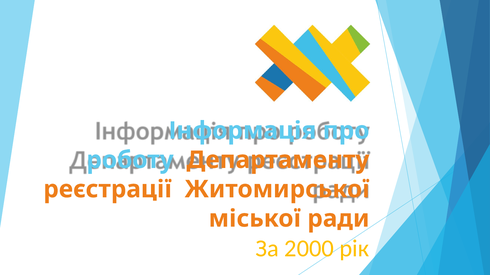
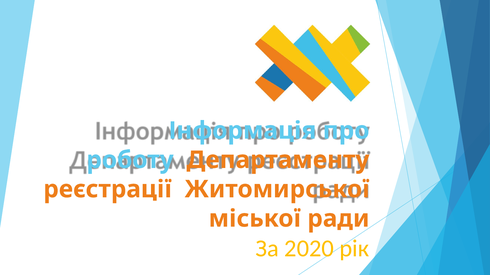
2000: 2000 -> 2020
